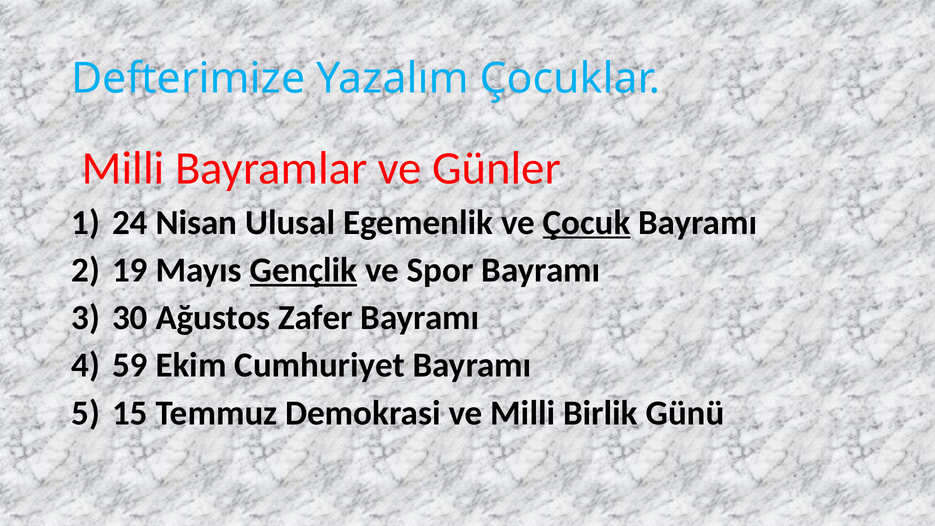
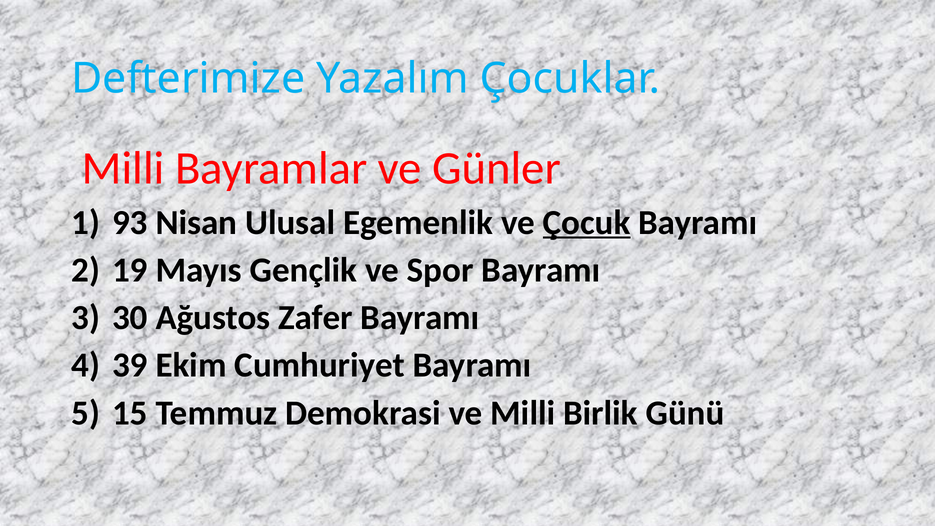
24: 24 -> 93
Gençlik underline: present -> none
59: 59 -> 39
